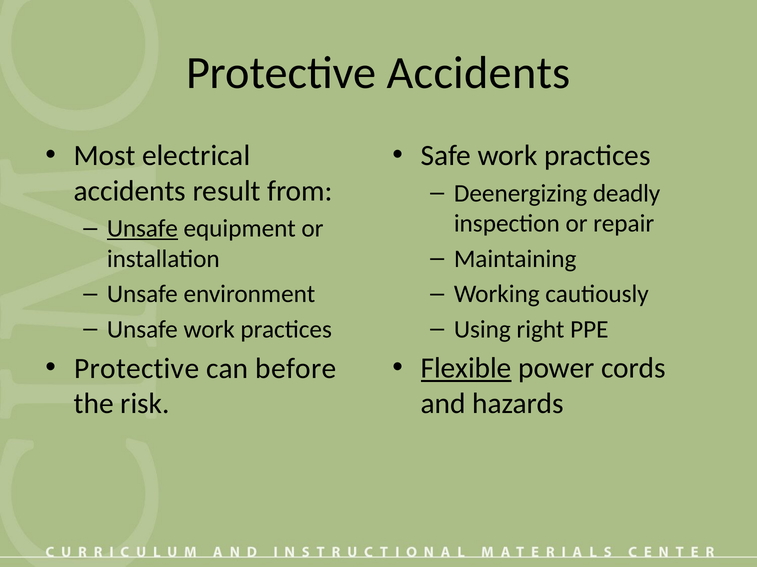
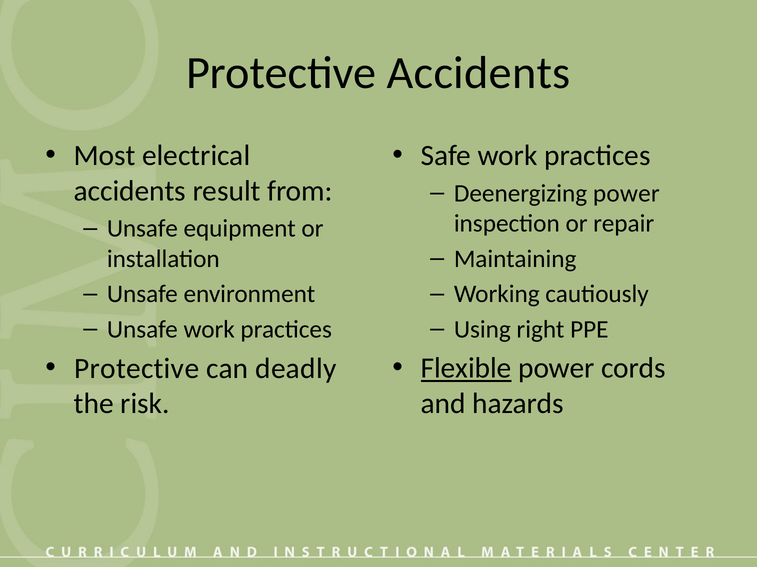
Deenergizing deadly: deadly -> power
Unsafe at (142, 229) underline: present -> none
before: before -> deadly
